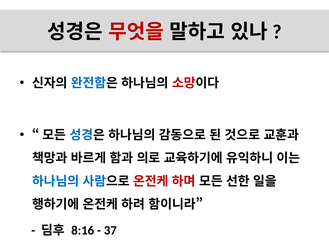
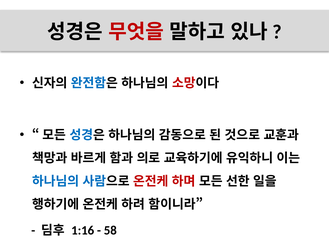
8:16: 8:16 -> 1:16
37: 37 -> 58
